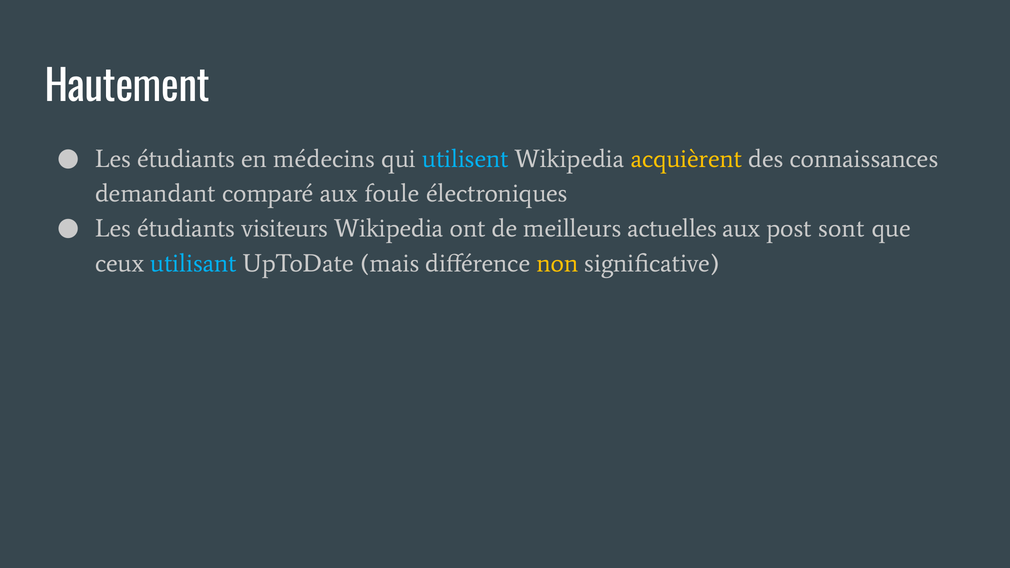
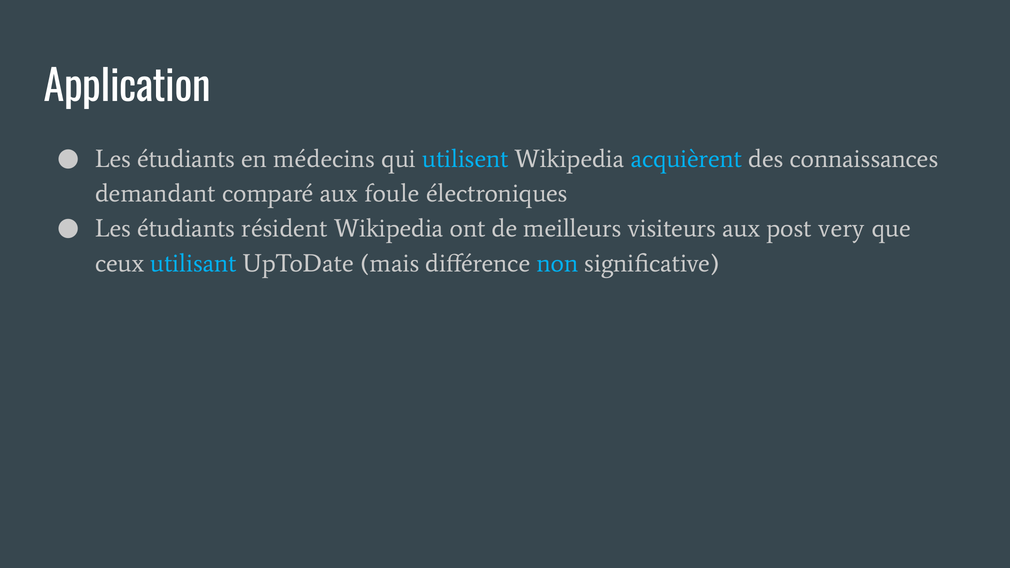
Hautement: Hautement -> Application
acquièrent colour: yellow -> light blue
visiteurs: visiteurs -> résident
actuelles: actuelles -> visiteurs
sont: sont -> very
non colour: yellow -> light blue
